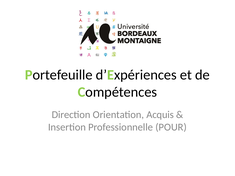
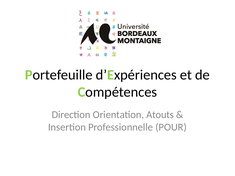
Acquis: Acquis -> Atouts
